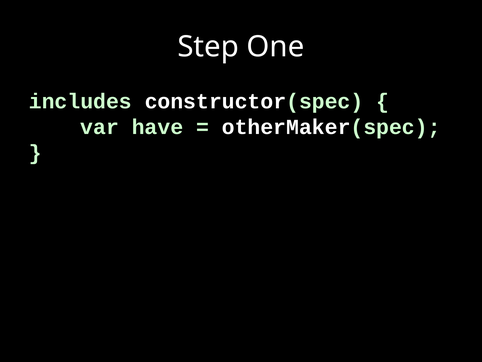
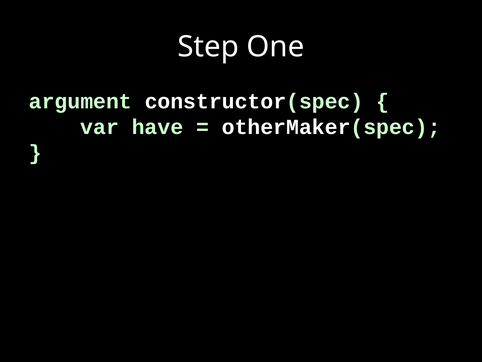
includes: includes -> argument
